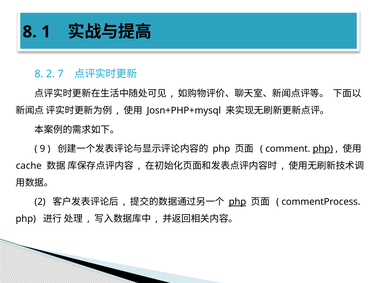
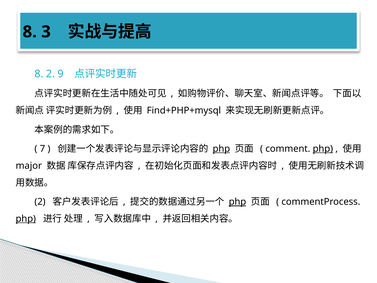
1: 1 -> 3
7: 7 -> 9
Josn+PHP+mysql: Josn+PHP+mysql -> Find+PHP+mysql
9: 9 -> 7
php at (221, 149) underline: none -> present
cache: cache -> major
php at (26, 219) underline: none -> present
